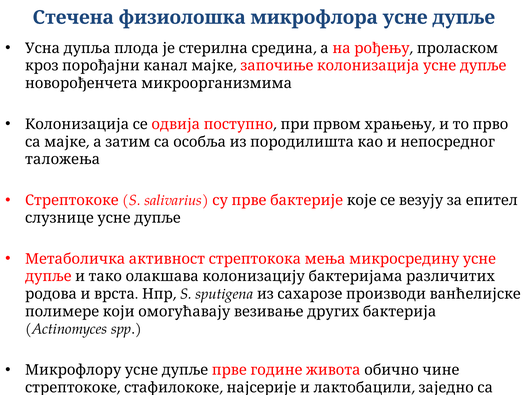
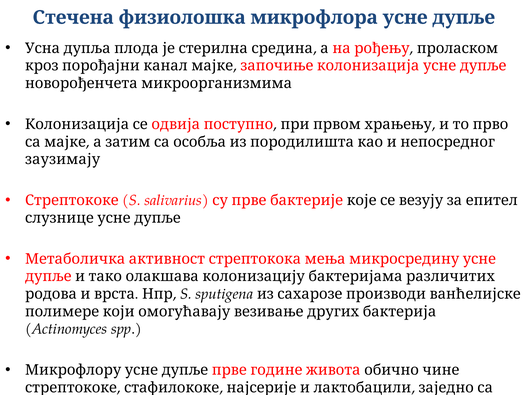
таложења: таложења -> заузимају
